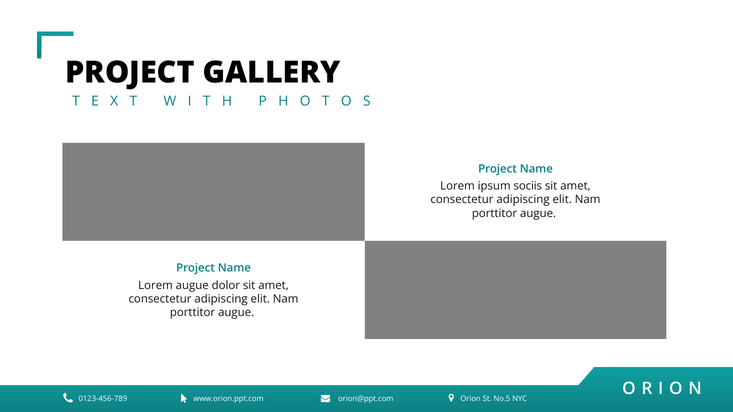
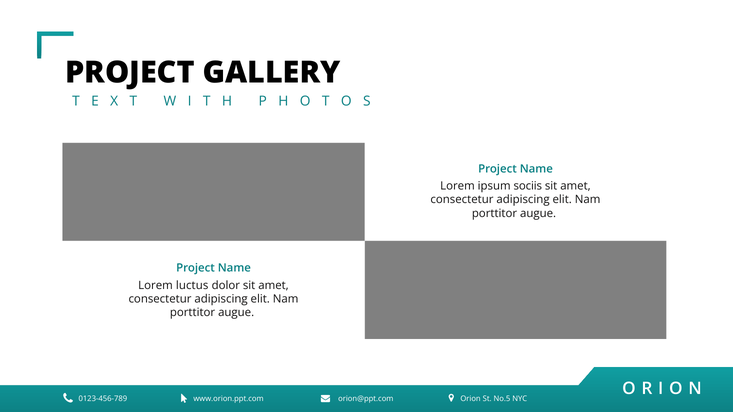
Lorem augue: augue -> luctus
